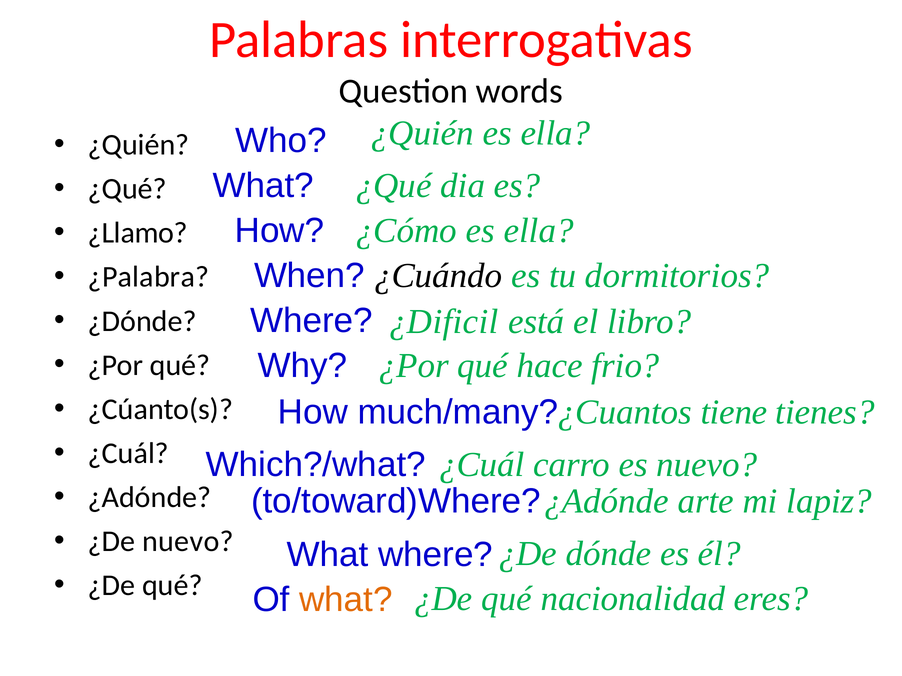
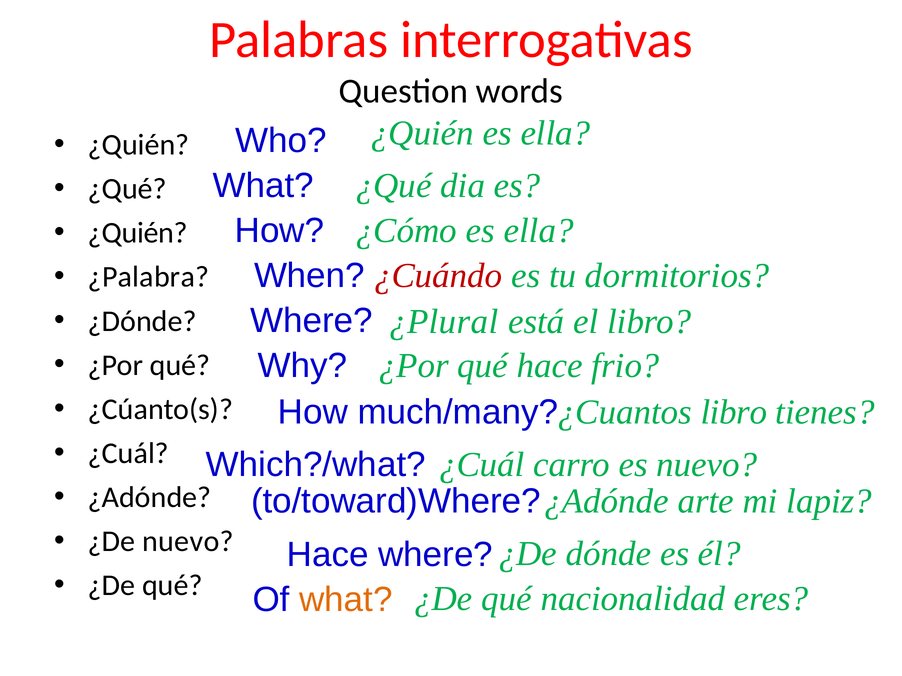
¿Llamo at (138, 233): ¿Llamo -> ¿Quién
¿Cuándo colour: black -> red
¿Dificil: ¿Dificil -> ¿Plural
tiene at (734, 412): tiene -> libro
What at (328, 555): What -> Hace
